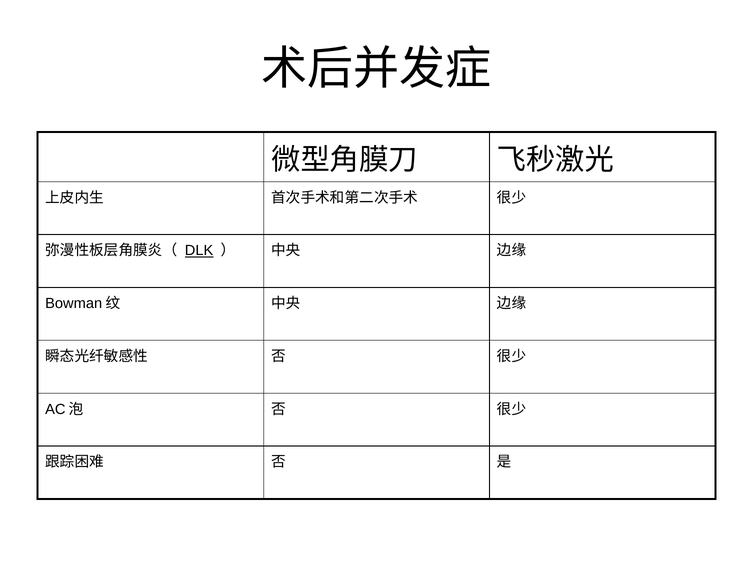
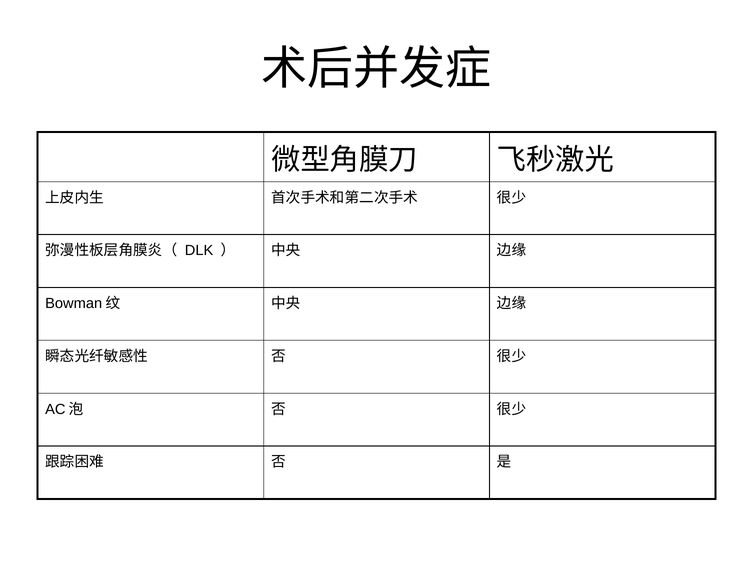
DLK underline: present -> none
